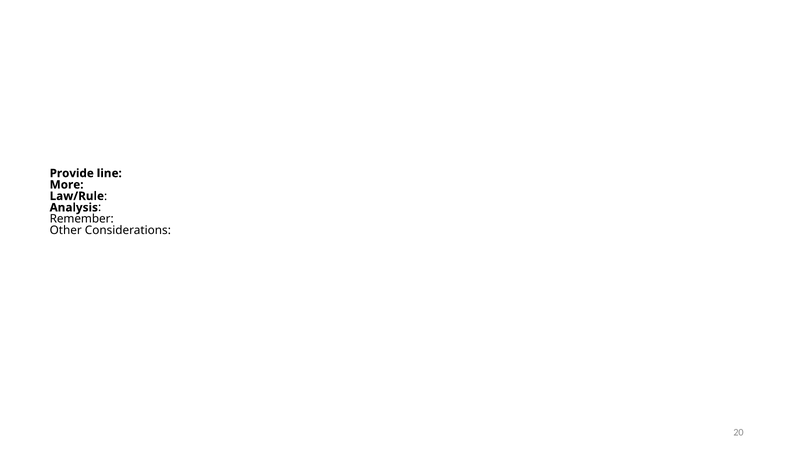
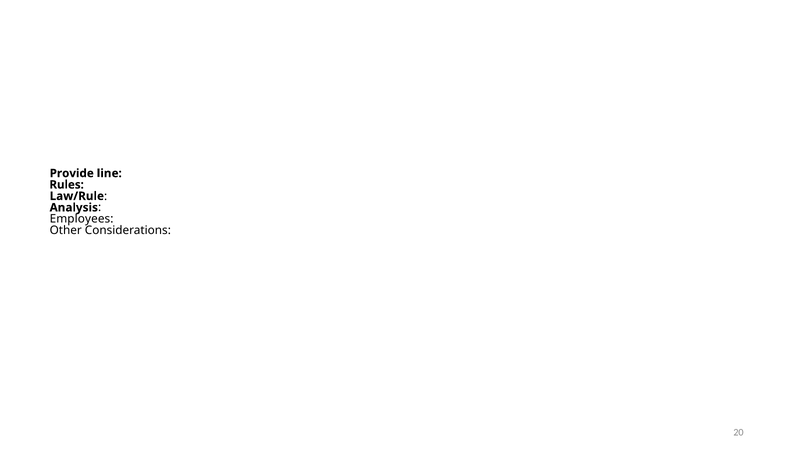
More: More -> Rules
Remember: Remember -> Employees
